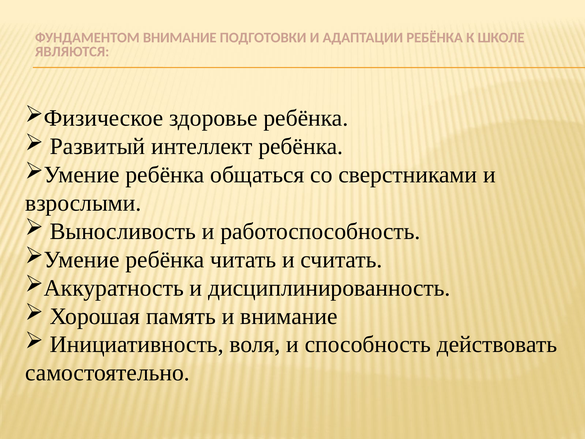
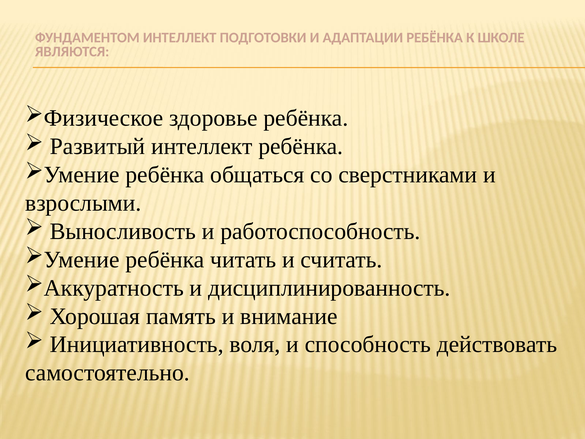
ФУНДАМЕНТОМ ВНИМАНИЕ: ВНИМАНИЕ -> ИНТЕЛЛЕКТ
